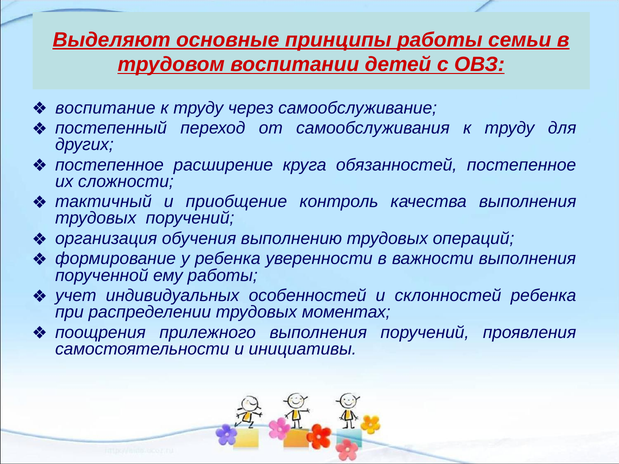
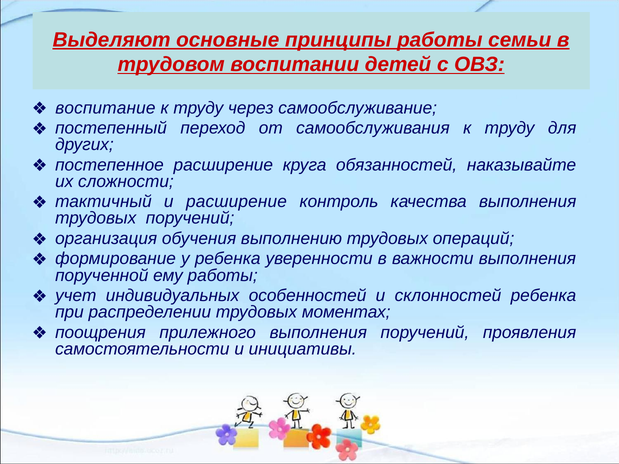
обязанностей постепенное: постепенное -> наказывайте
и приобщение: приобщение -> расширение
